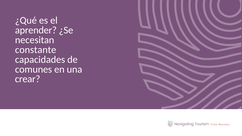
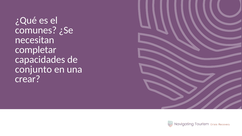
aprender: aprender -> comunes
constante: constante -> completar
comunes: comunes -> conjunto
